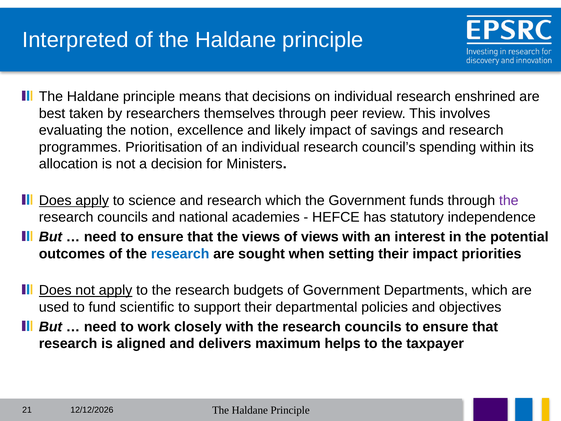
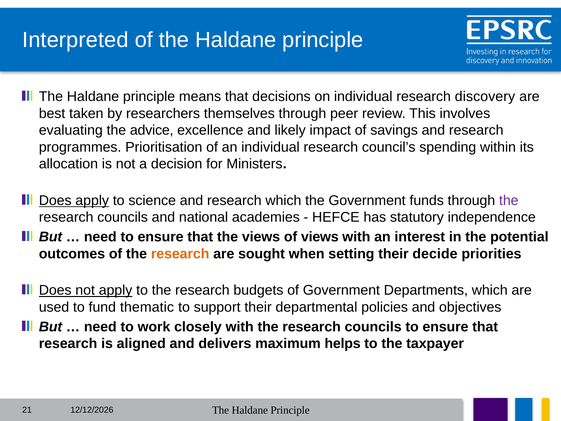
enshrined: enshrined -> discovery
notion: notion -> advice
research at (180, 254) colour: blue -> orange
their impact: impact -> decide
scientific: scientific -> thematic
